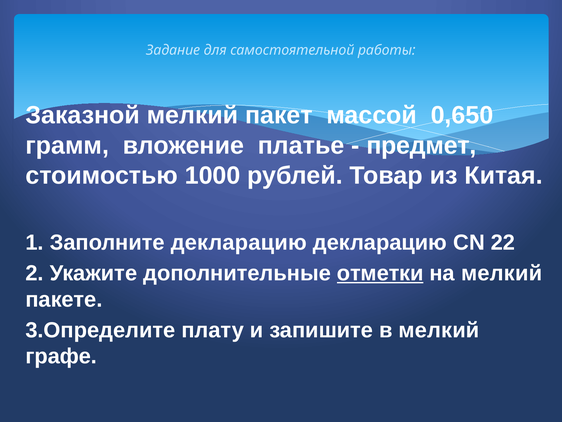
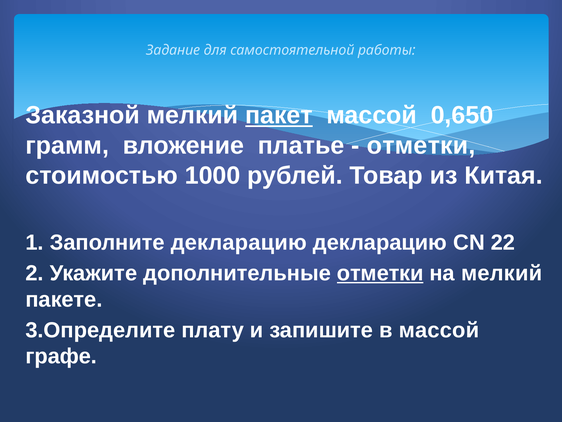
пакет underline: none -> present
предмет at (421, 145): предмет -> отметки
в мелкий: мелкий -> массой
